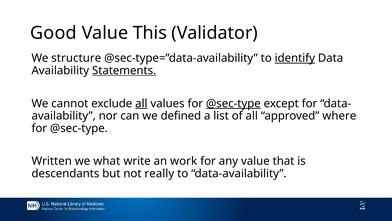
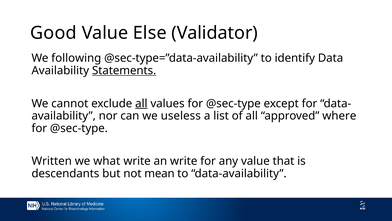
This: This -> Else
structure: structure -> following
identify underline: present -> none
@sec-type at (233, 103) underline: present -> none
defined: defined -> useless
an work: work -> write
really: really -> mean
